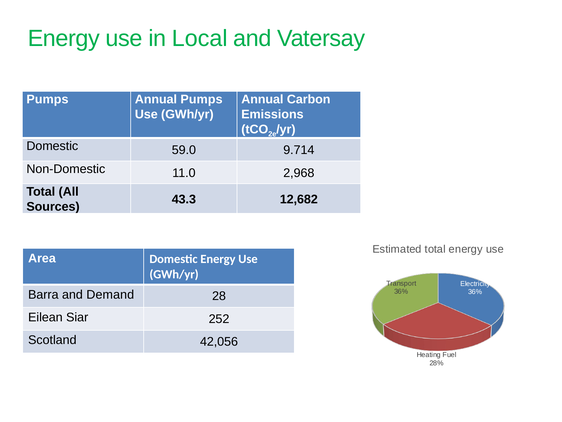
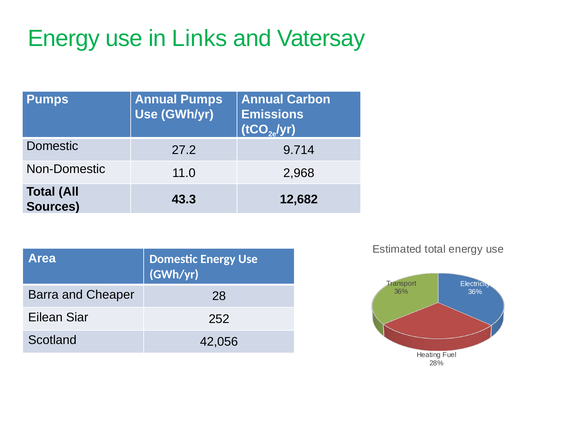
in Local: Local -> Links
59.0: 59.0 -> 27.2
Demand: Demand -> Cheaper
